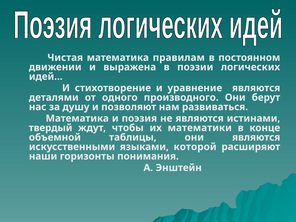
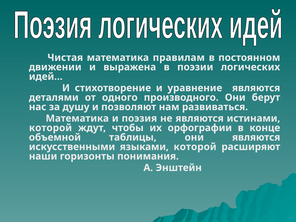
твердый at (51, 128): твердый -> которой
математики: математики -> орфографии
